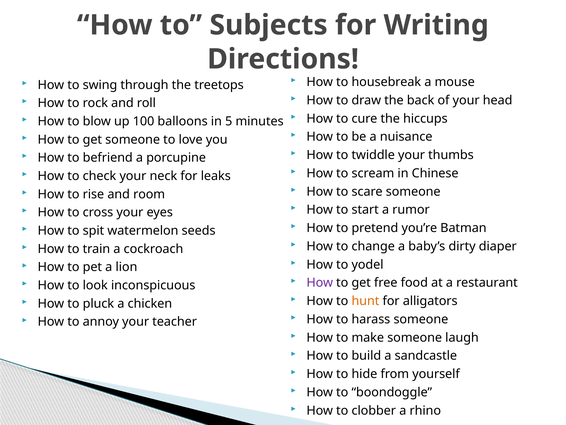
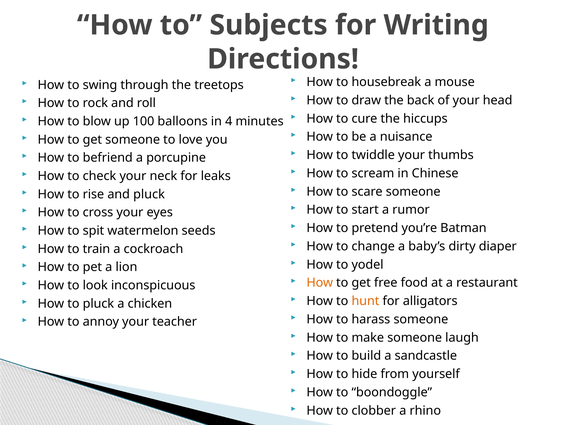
5: 5 -> 4
and room: room -> pluck
How at (320, 282) colour: purple -> orange
